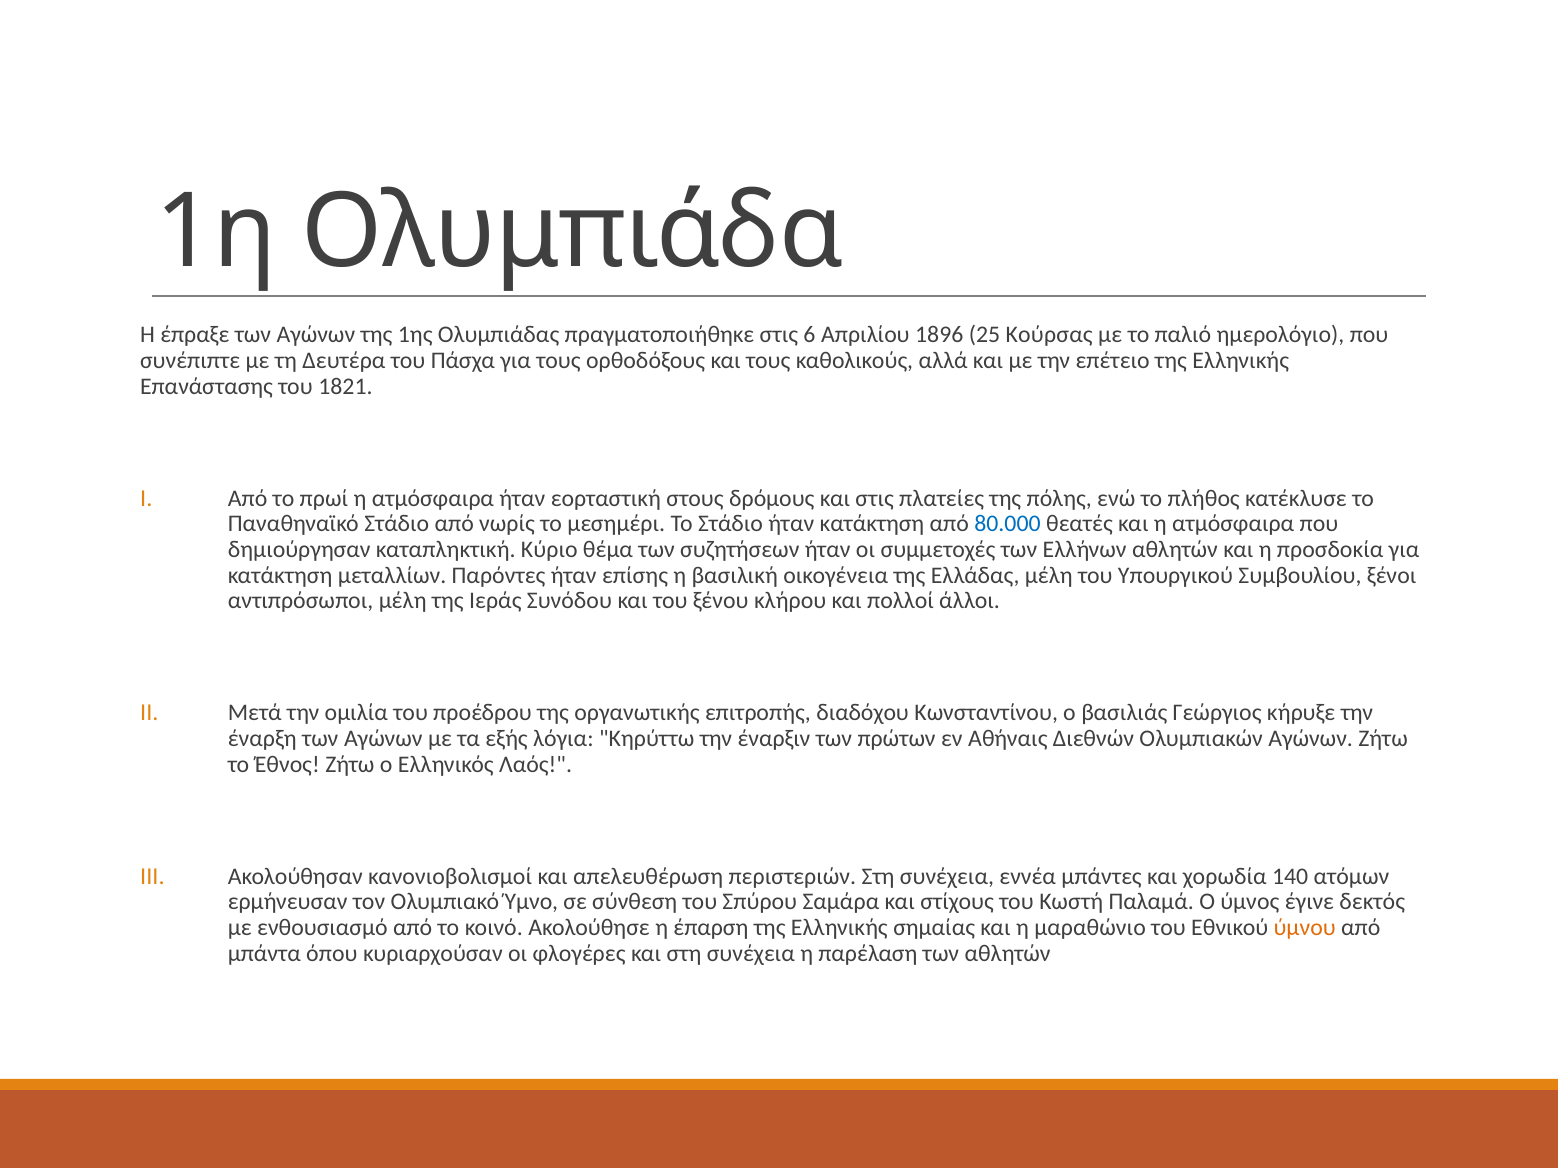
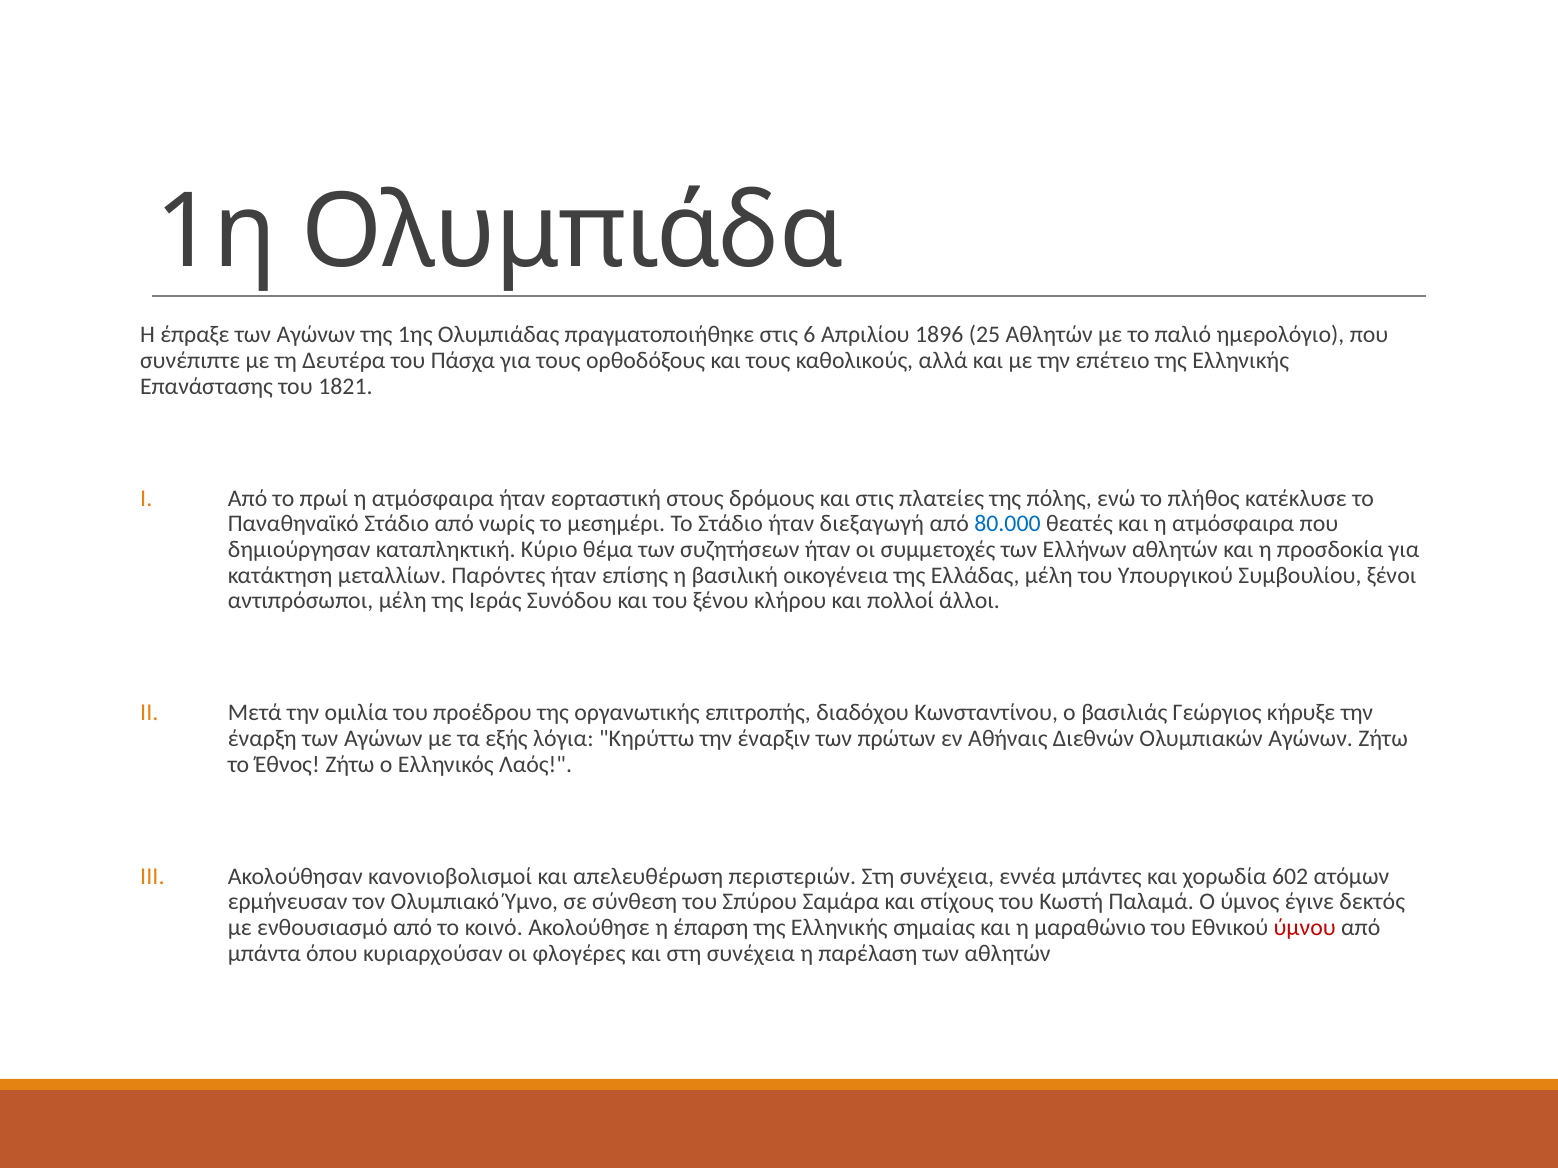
25 Κούρσας: Κούρσας -> Αθλητών
ήταν κατάκτηση: κατάκτηση -> διεξαγωγή
140: 140 -> 602
ύμνου colour: orange -> red
